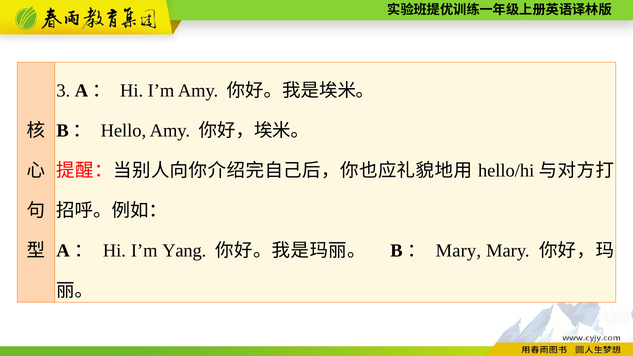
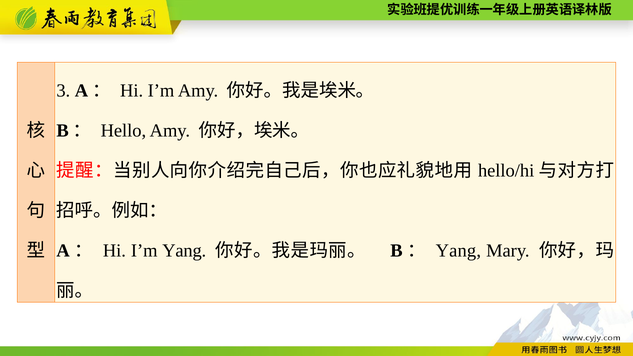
Mary at (458, 251): Mary -> Yang
